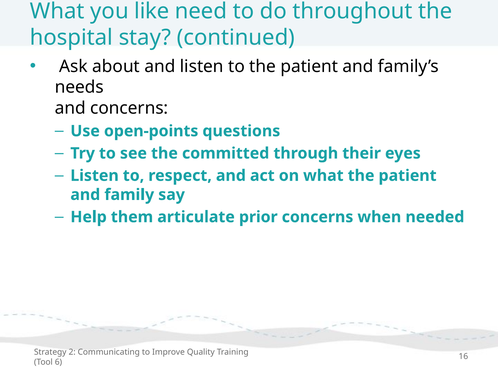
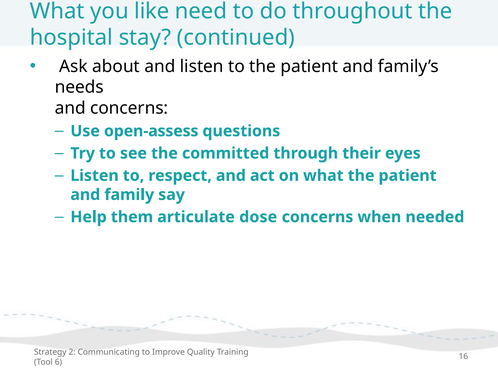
open-points: open-points -> open-assess
prior: prior -> dose
